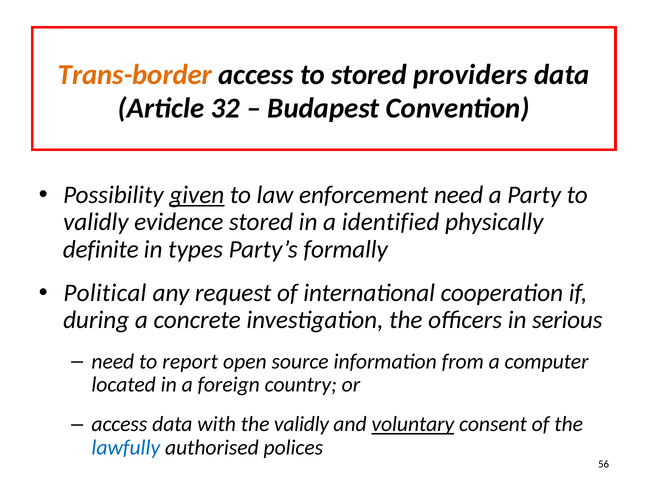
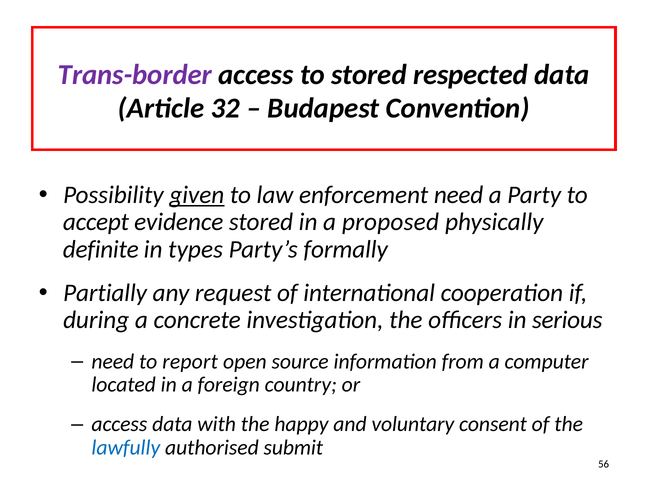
Trans-border colour: orange -> purple
providers: providers -> respected
validly at (96, 222): validly -> accept
identified: identified -> proposed
Political: Political -> Partially
the validly: validly -> happy
voluntary underline: present -> none
polices: polices -> submit
